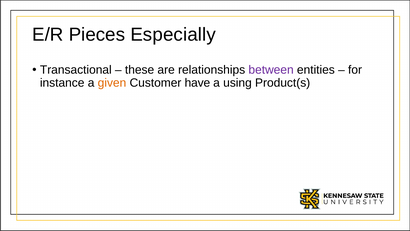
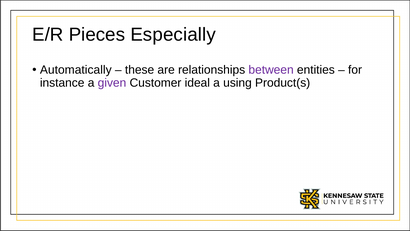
Transactional: Transactional -> Automatically
given colour: orange -> purple
have: have -> ideal
